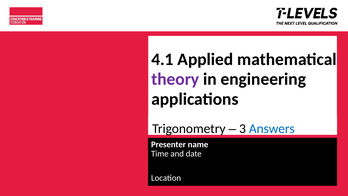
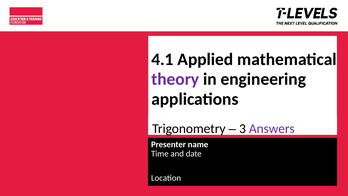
Answers colour: blue -> purple
